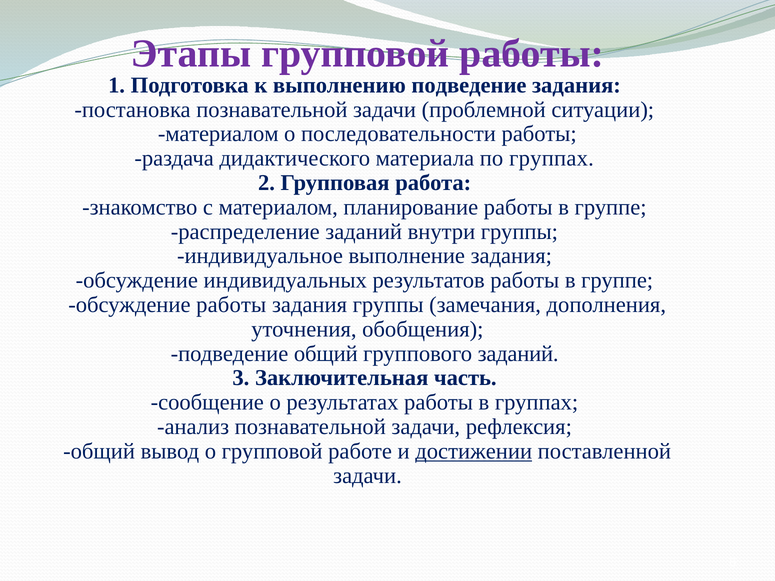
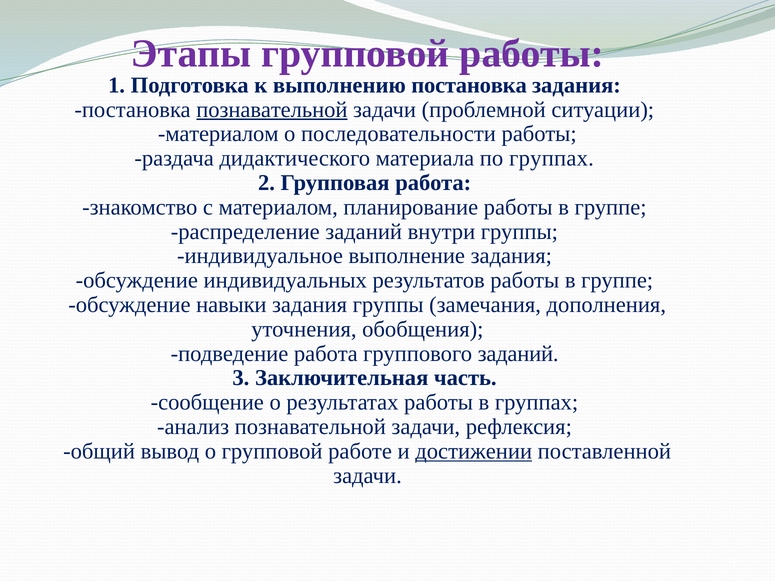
выполнению подведение: подведение -> постановка
познавательной at (272, 110) underline: none -> present
обсуждение работы: работы -> навыки
подведение общий: общий -> работа
